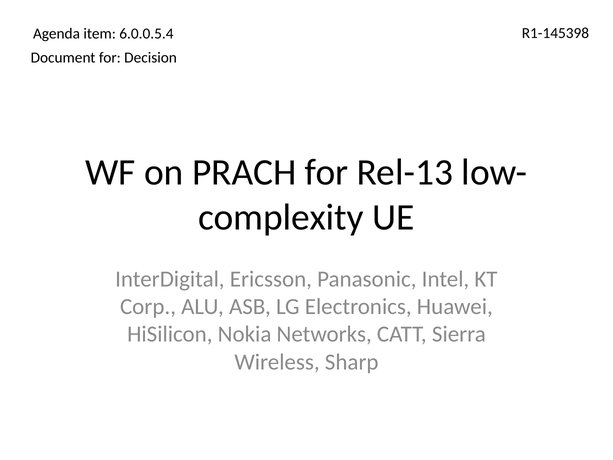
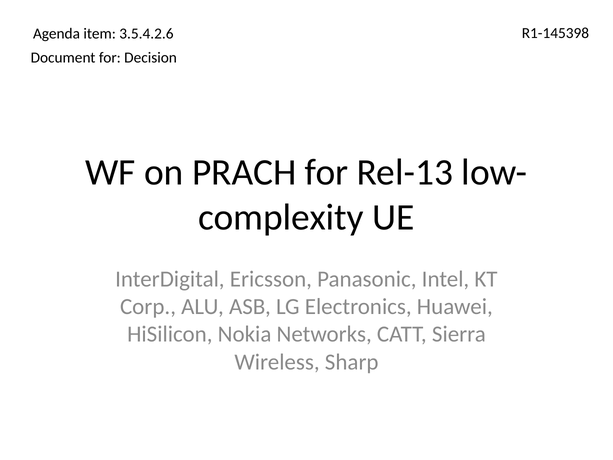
6.0.0.5.4: 6.0.0.5.4 -> 3.5.4.2.6
